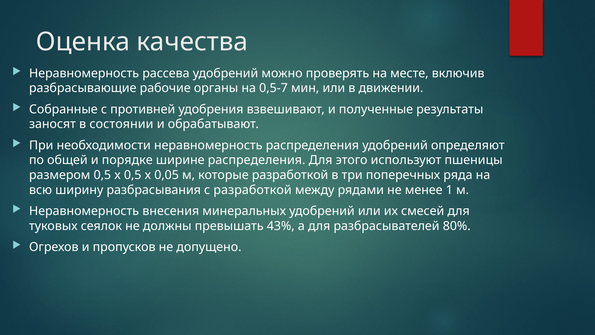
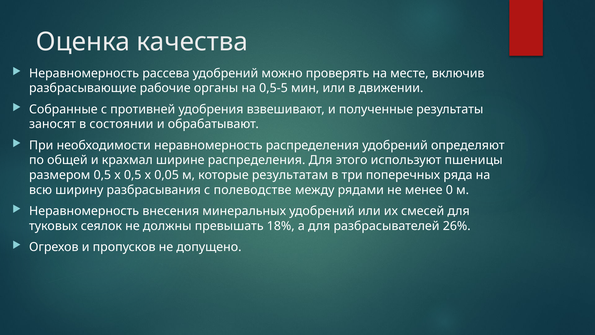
0,5-7: 0,5-7 -> 0,5-5
порядке: порядке -> крахмал
которые разработкой: разработкой -> результатам
с разработкой: разработкой -> полеводстве
1: 1 -> 0
43%: 43% -> 18%
80%: 80% -> 26%
